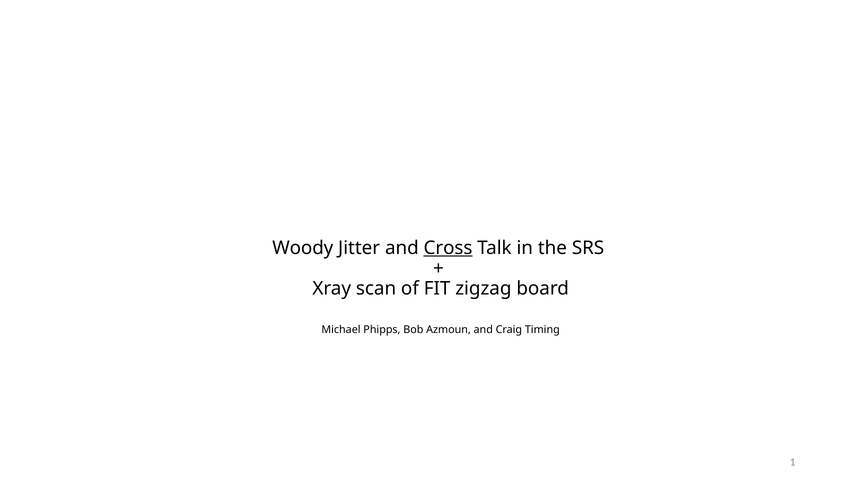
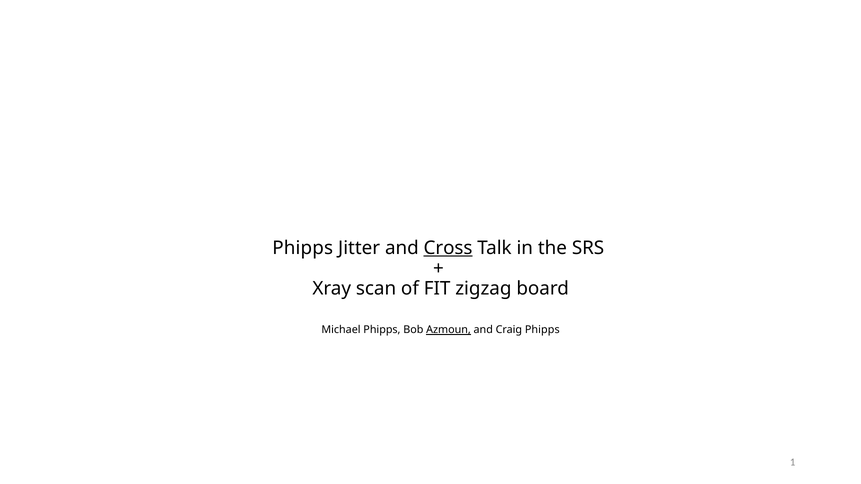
Woody at (303, 248): Woody -> Phipps
Azmoun underline: none -> present
Craig Timing: Timing -> Phipps
